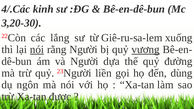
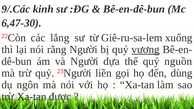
4/.Các: 4/.Các -> 9/.Các
3,20-30: 3,20-30 -> 6,47-30
nói at (37, 50) underline: present -> none
đường: đường -> nguồn
